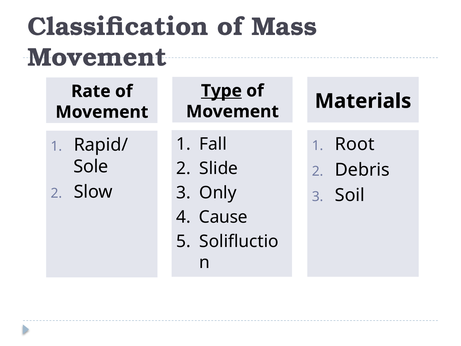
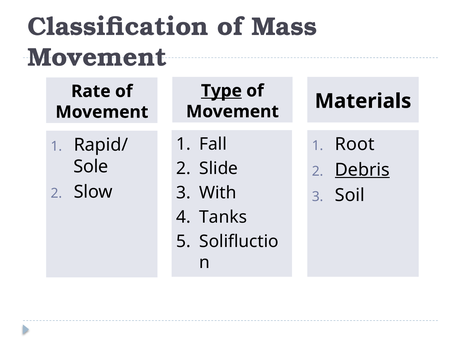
Debris underline: none -> present
Only: Only -> With
Cause: Cause -> Tanks
